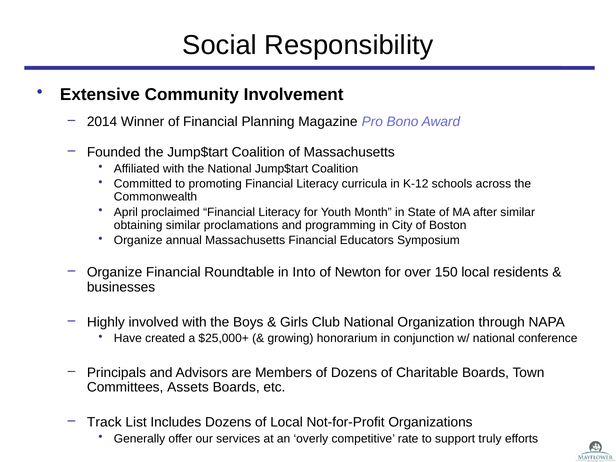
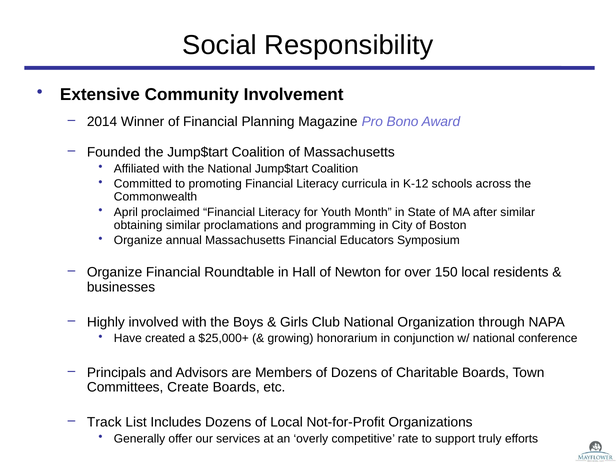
Into: Into -> Hall
Assets: Assets -> Create
